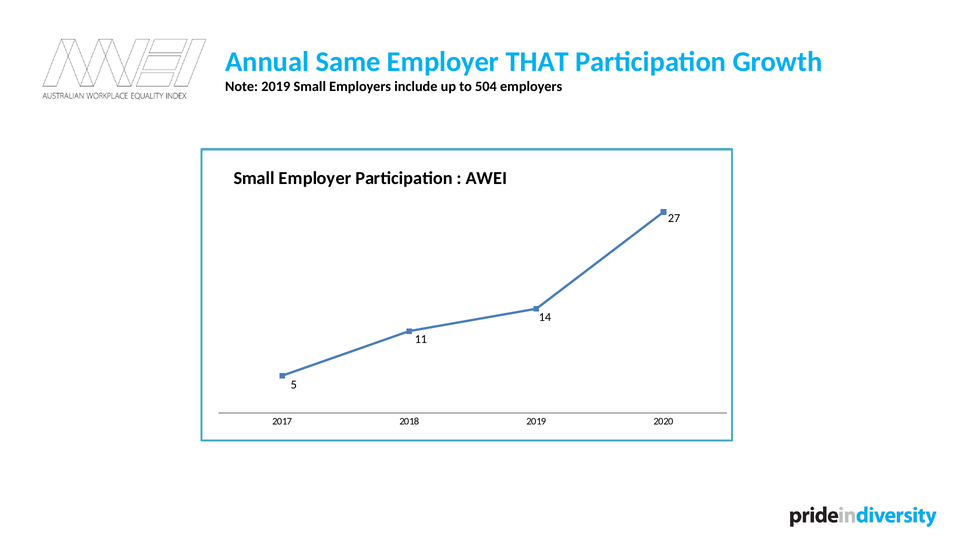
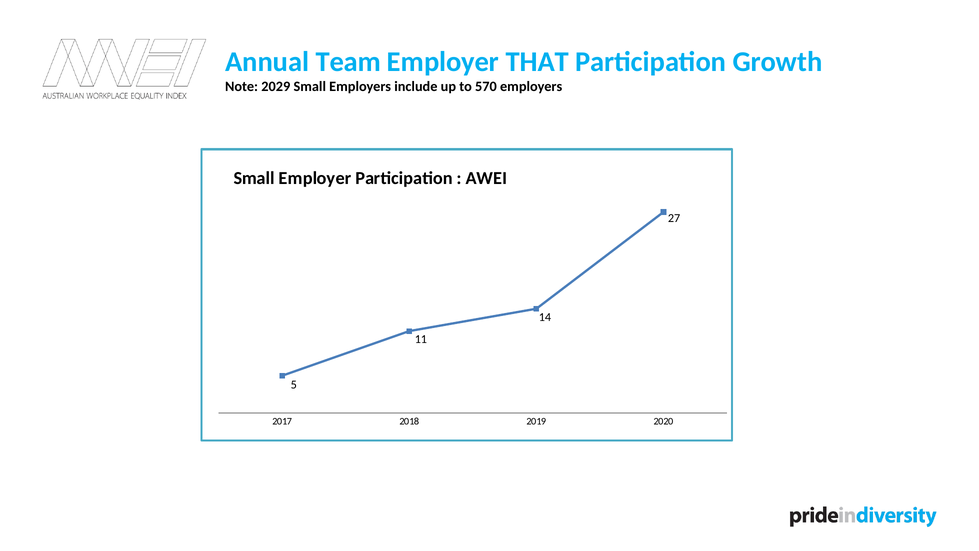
Same: Same -> Team
Note 2019: 2019 -> 2029
504: 504 -> 570
